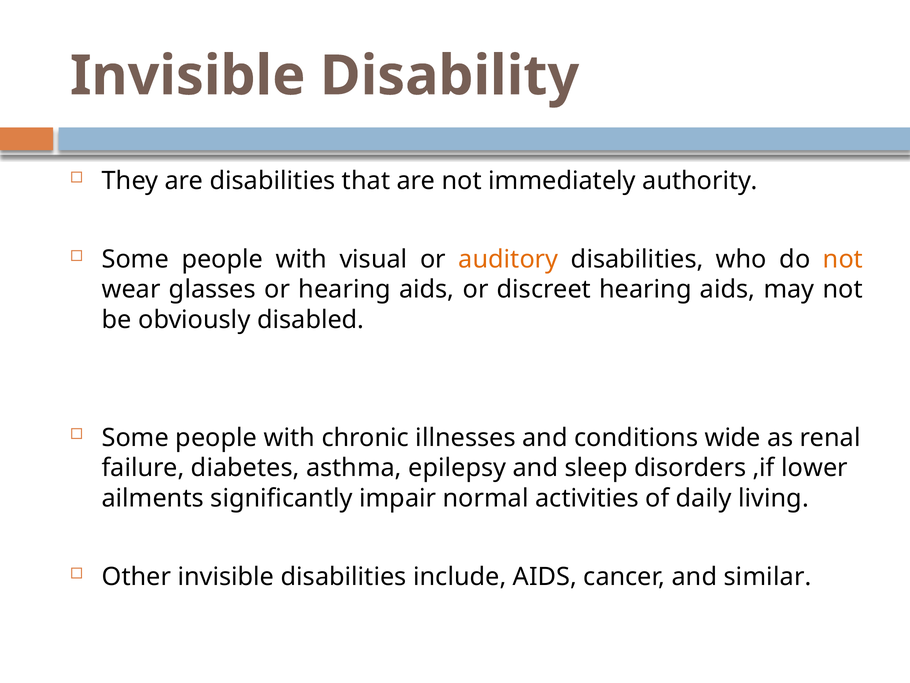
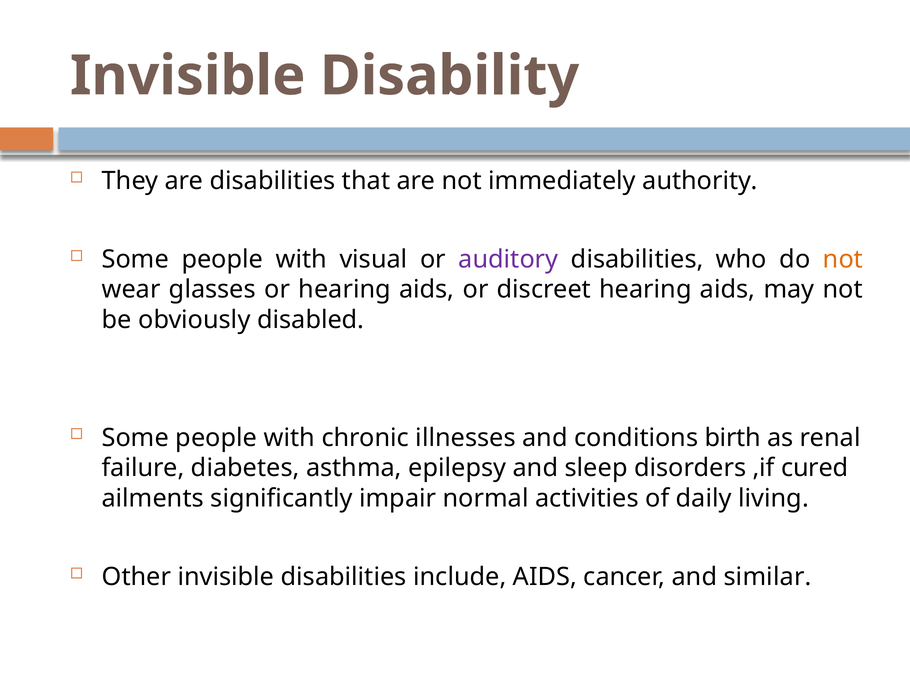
auditory colour: orange -> purple
wide: wide -> birth
lower: lower -> cured
